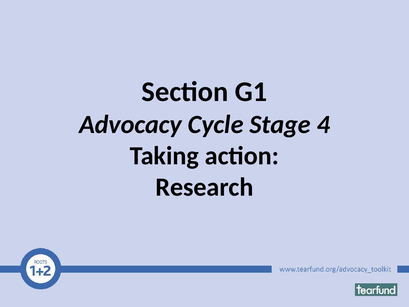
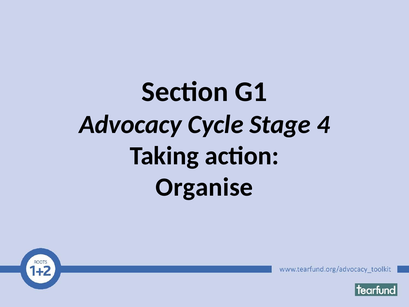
Research: Research -> Organise
